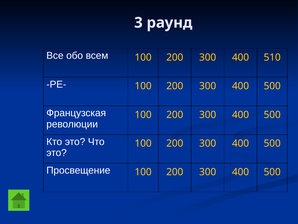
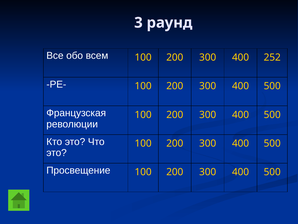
510: 510 -> 252
